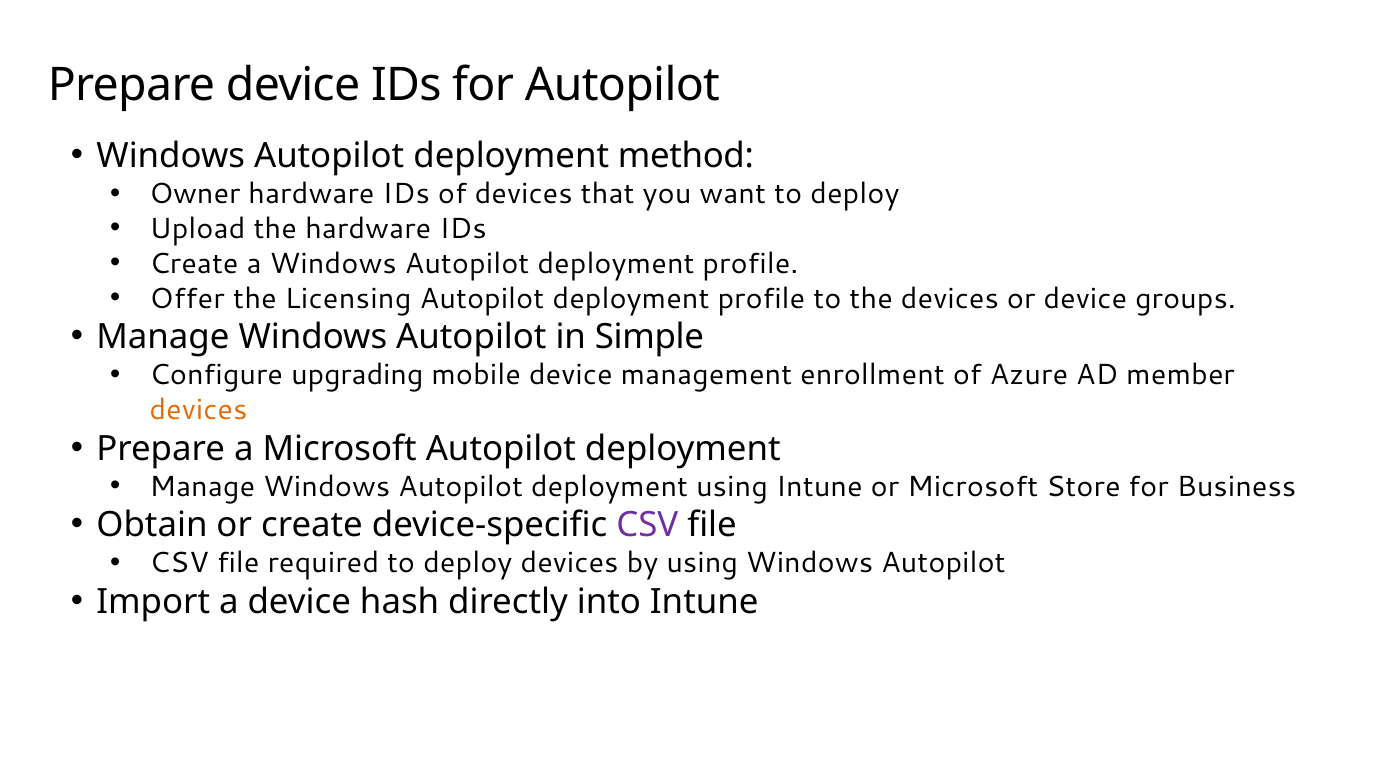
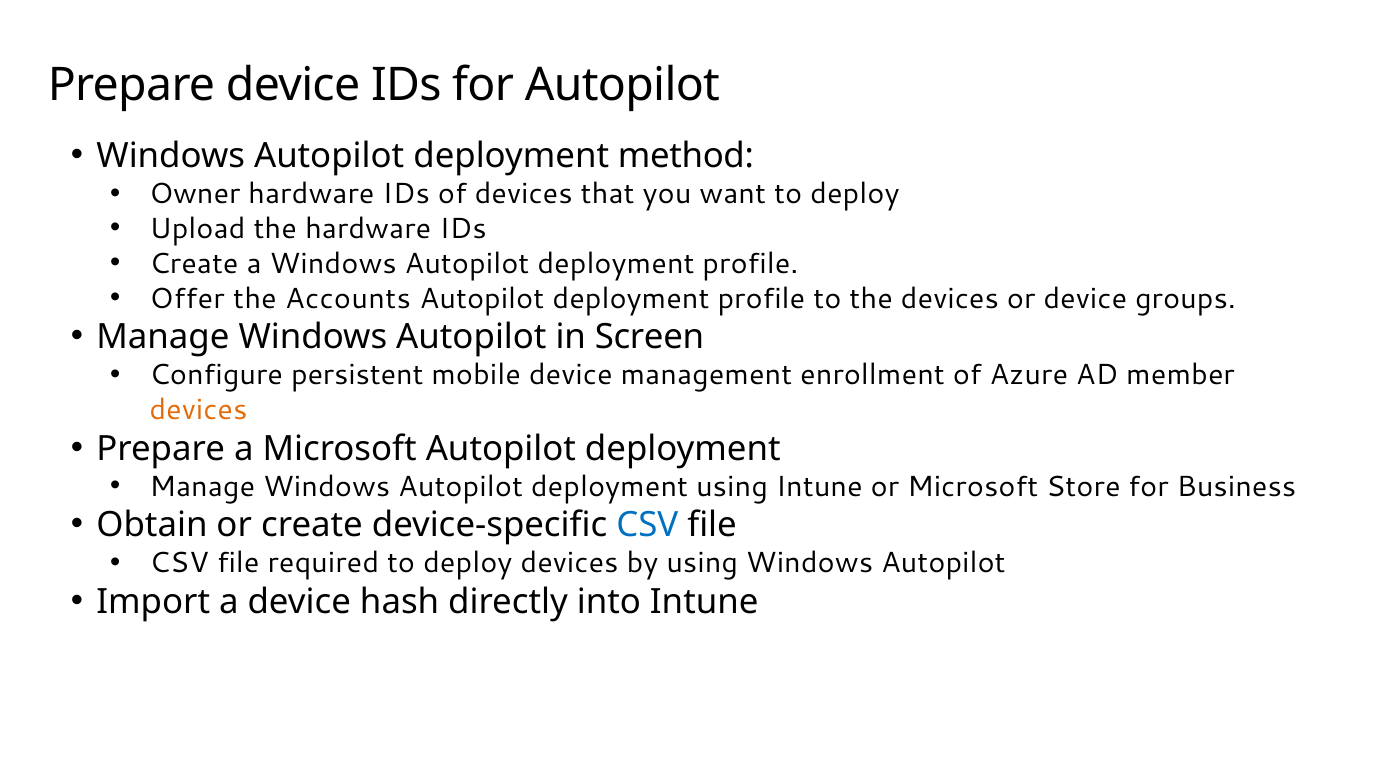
Licensing: Licensing -> Accounts
Simple: Simple -> Screen
upgrading: upgrading -> persistent
CSV at (647, 525) colour: purple -> blue
